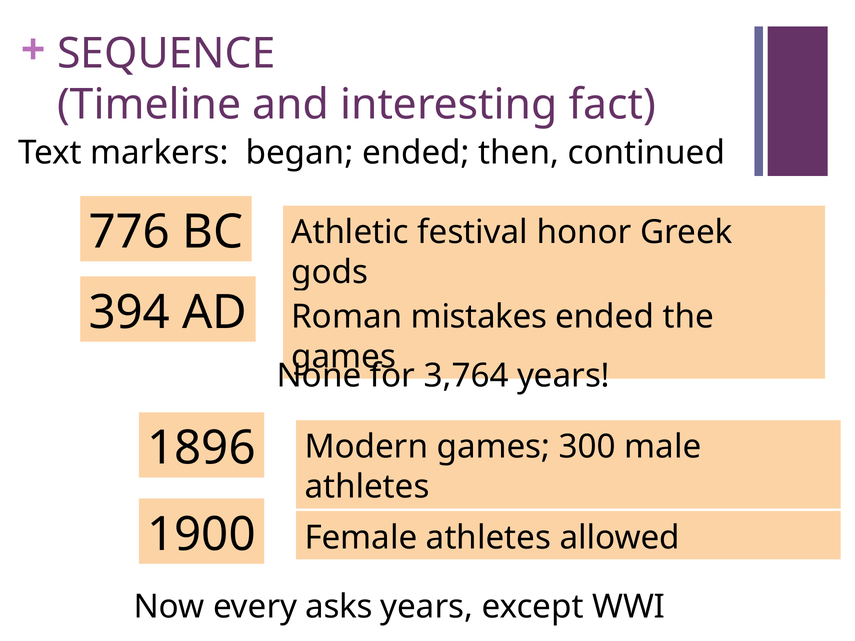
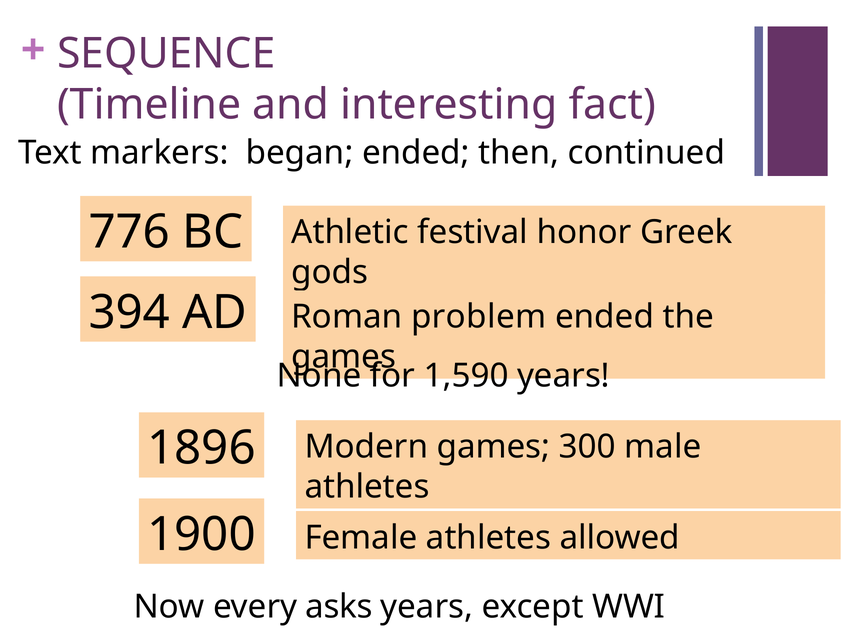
mistakes: mistakes -> problem
3,764: 3,764 -> 1,590
